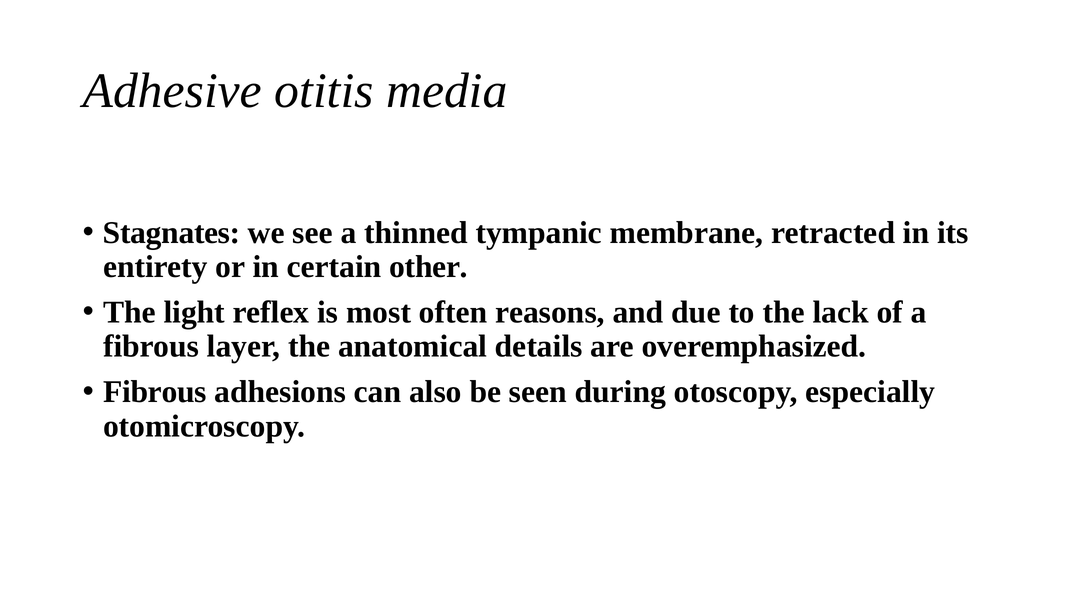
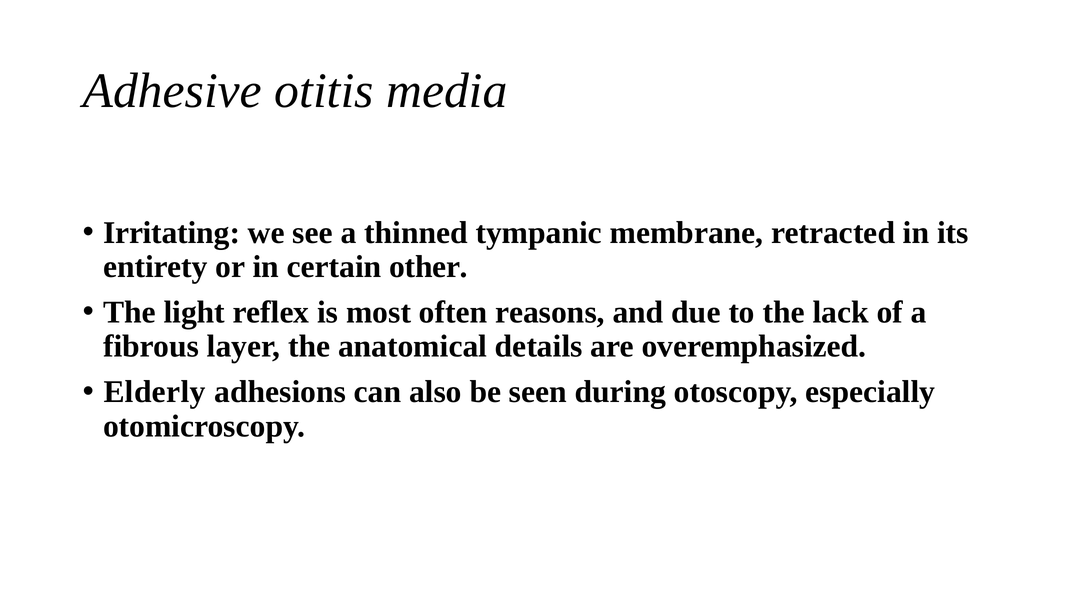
Stagnates: Stagnates -> Irritating
Fibrous at (155, 392): Fibrous -> Elderly
